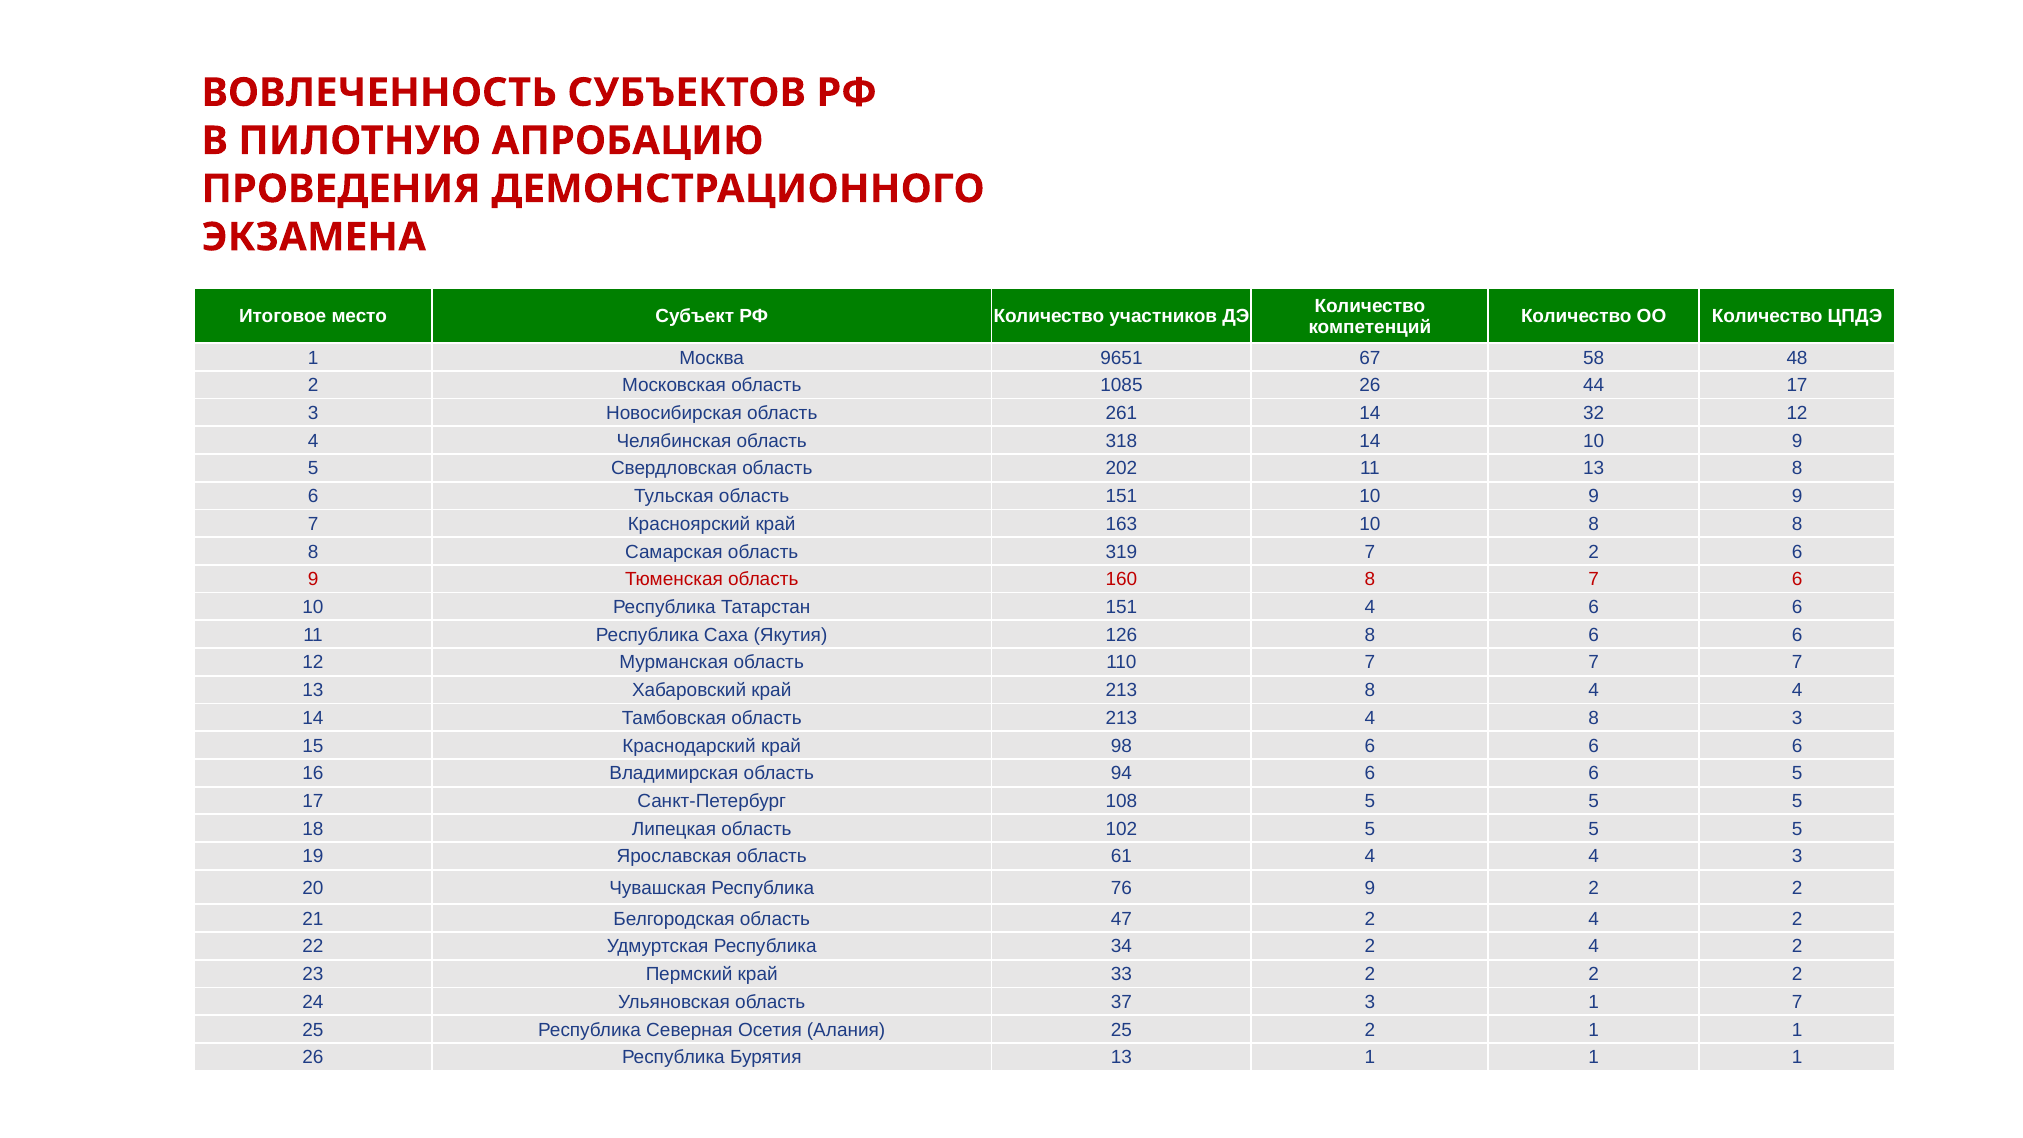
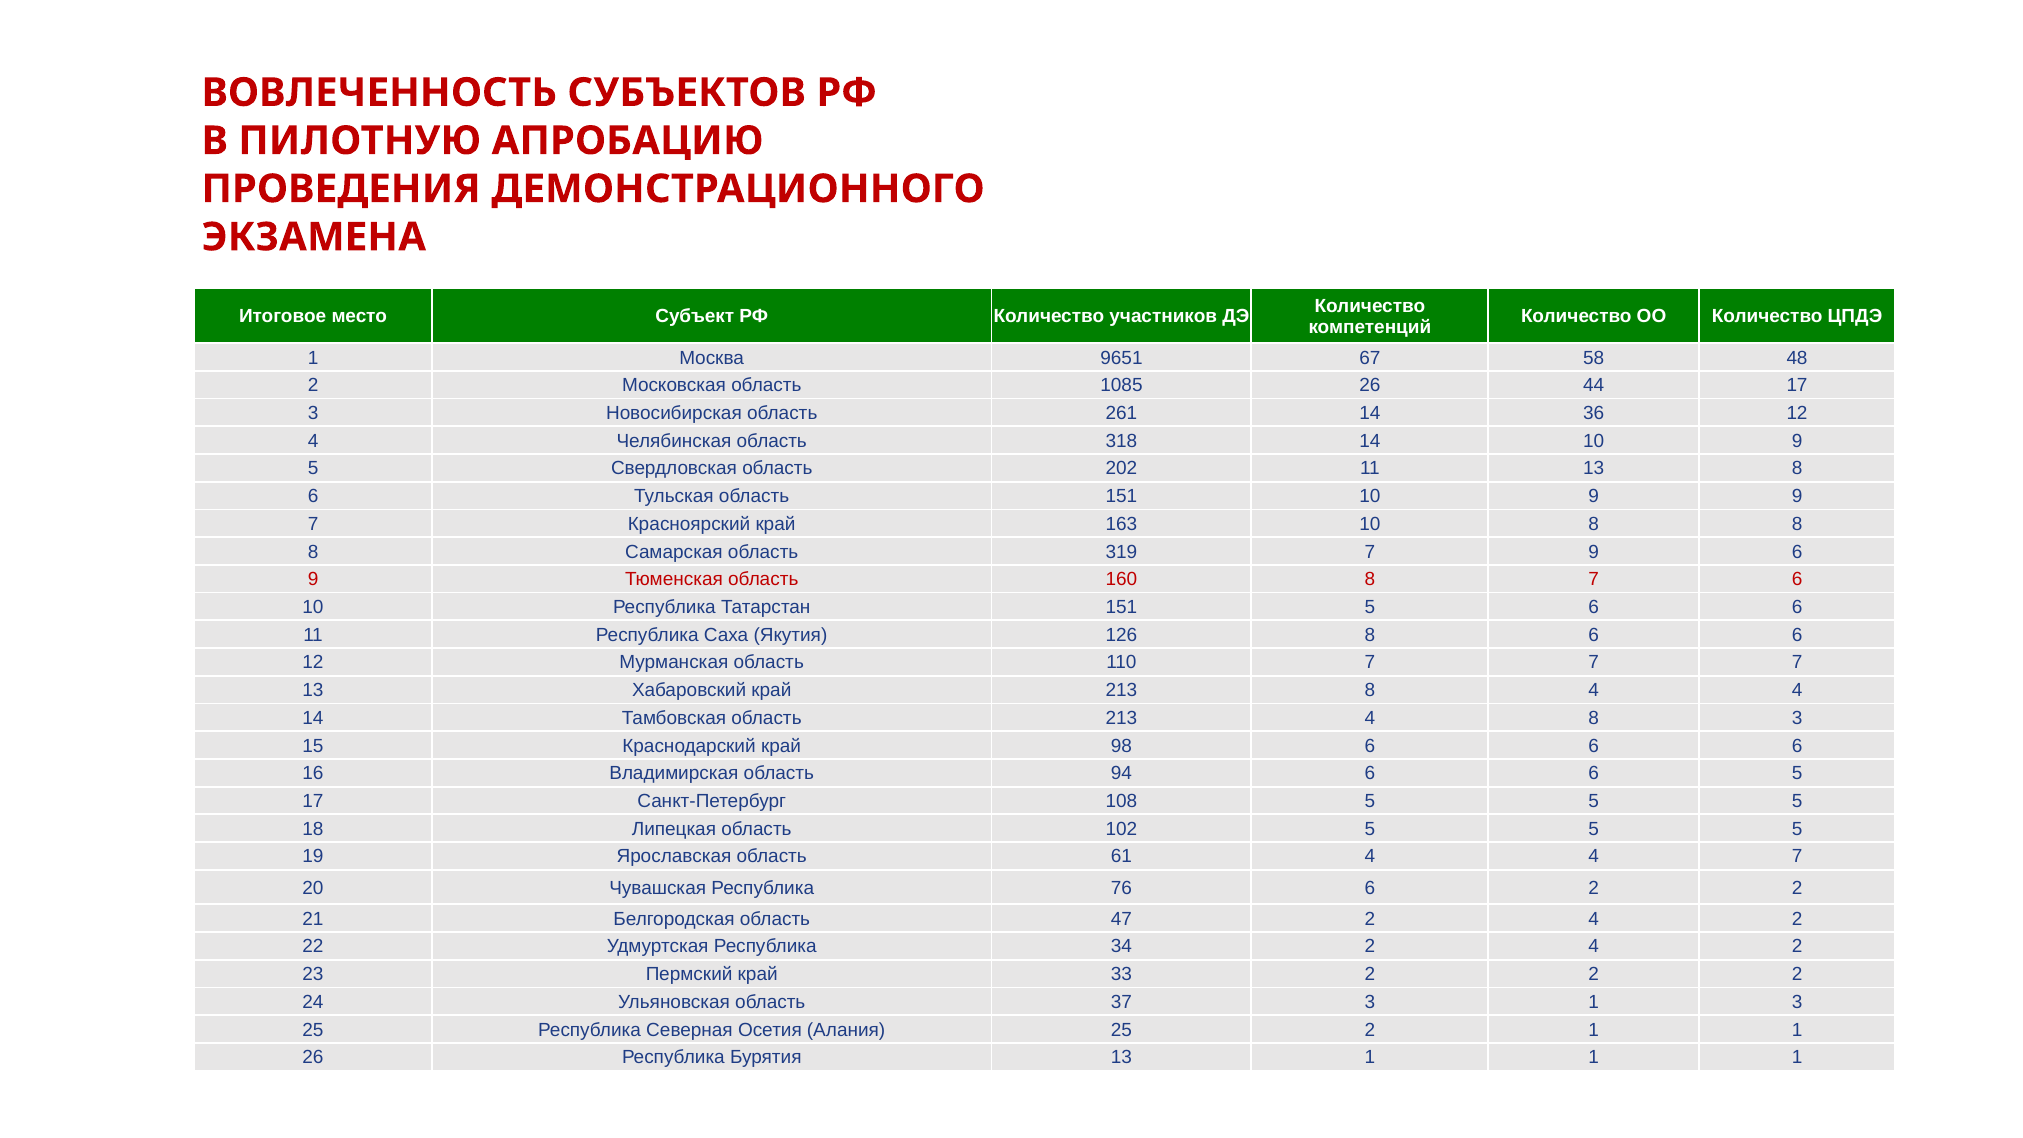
32: 32 -> 36
7 2: 2 -> 9
151 4: 4 -> 5
4 3: 3 -> 7
76 9: 9 -> 6
1 7: 7 -> 3
